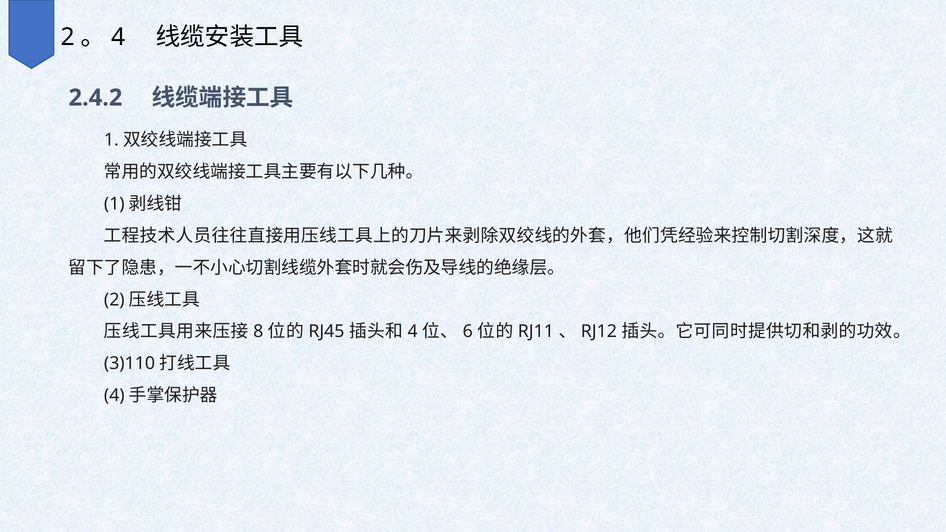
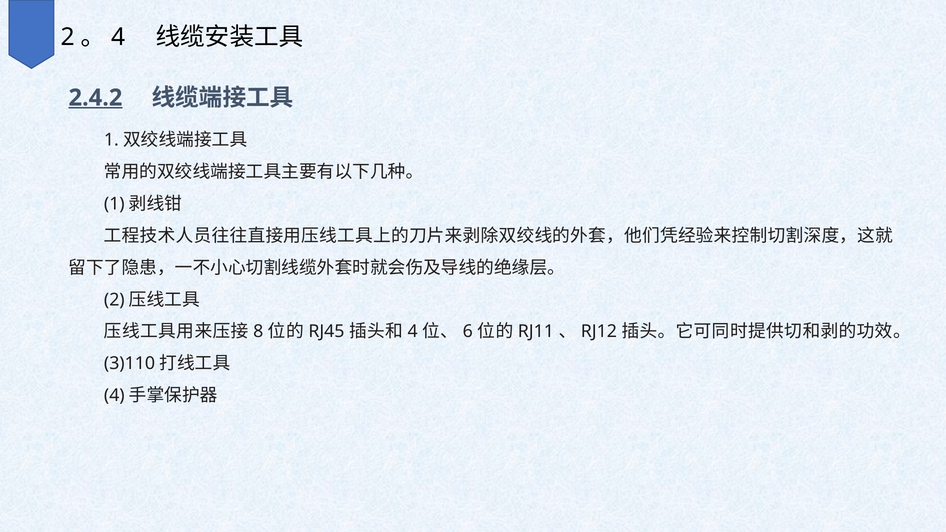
2.4.2 underline: none -> present
